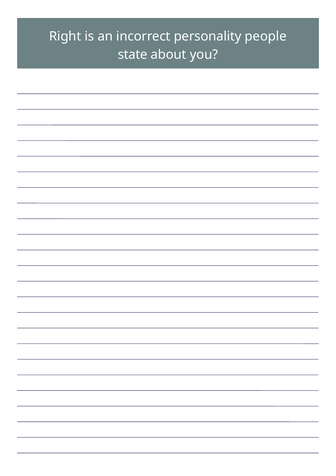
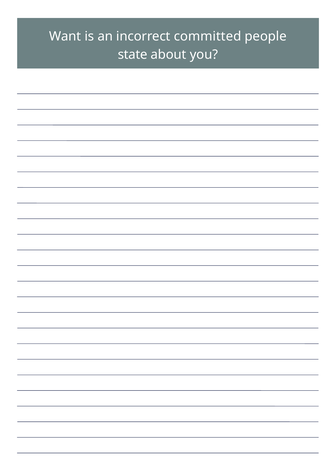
Right: Right -> Want
personality: personality -> committed
